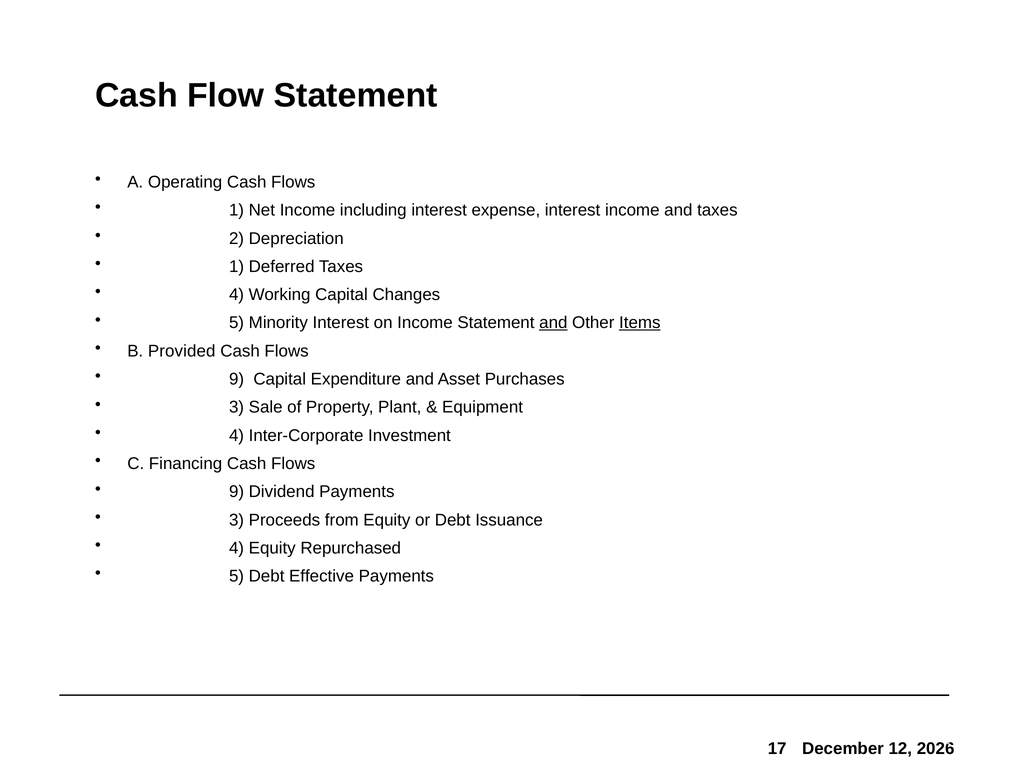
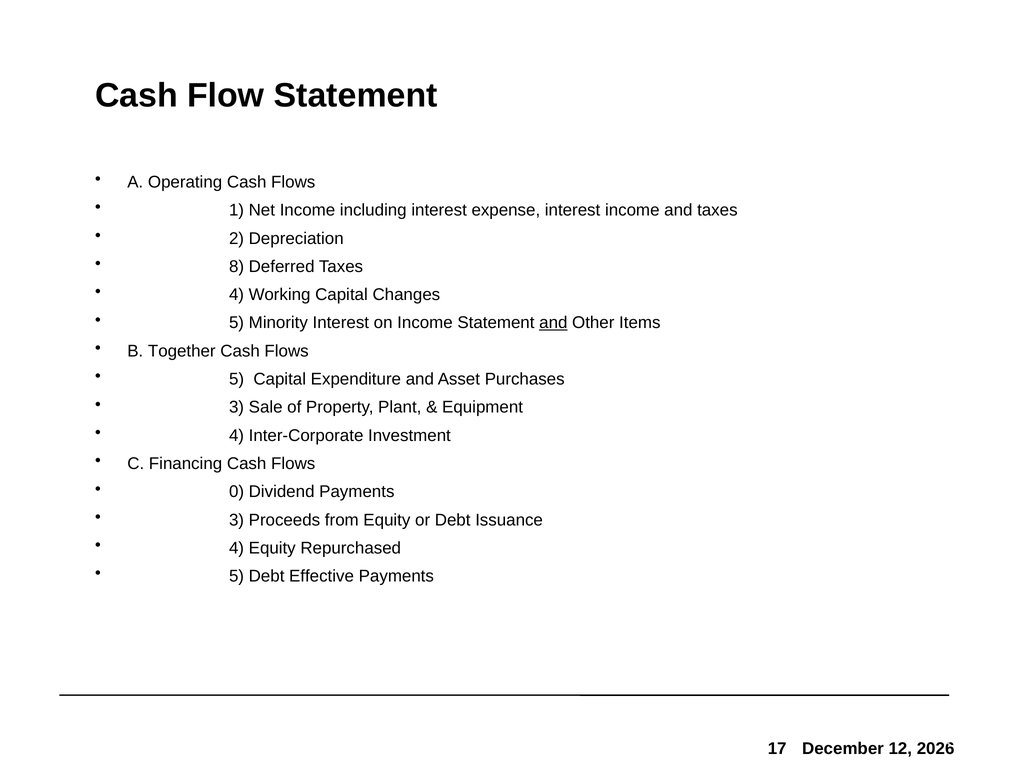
1 at (237, 266): 1 -> 8
Items underline: present -> none
Provided: Provided -> Together
9 at (237, 379): 9 -> 5
9 at (237, 492): 9 -> 0
